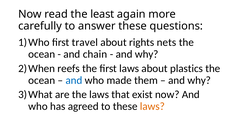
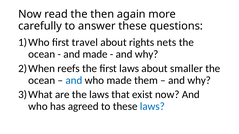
least: least -> then
and chain: chain -> made
plastics: plastics -> smaller
laws at (152, 107) colour: orange -> blue
